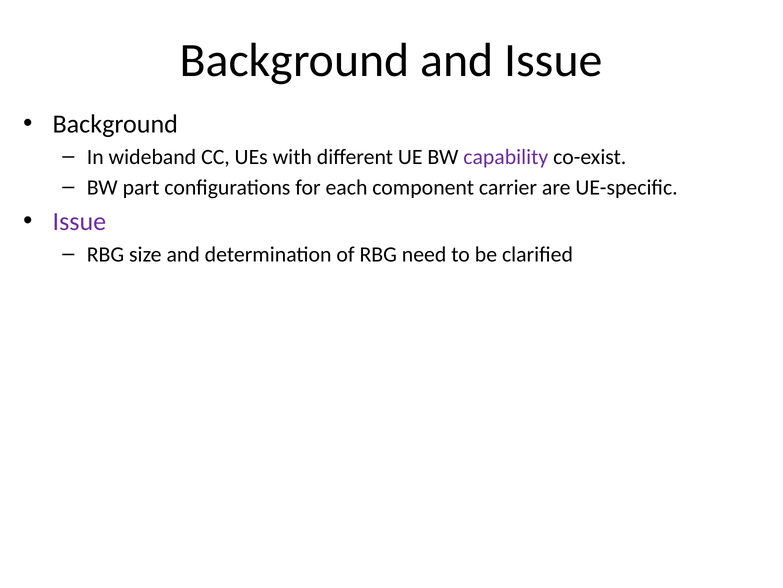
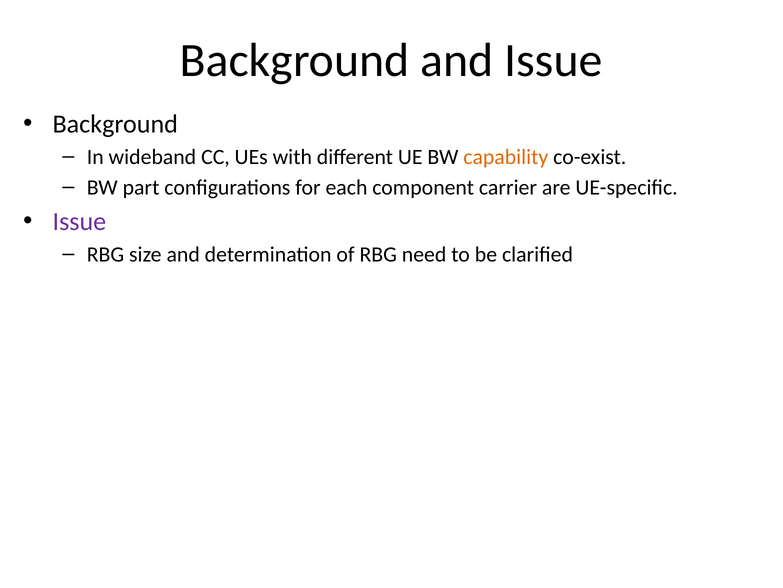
capability colour: purple -> orange
